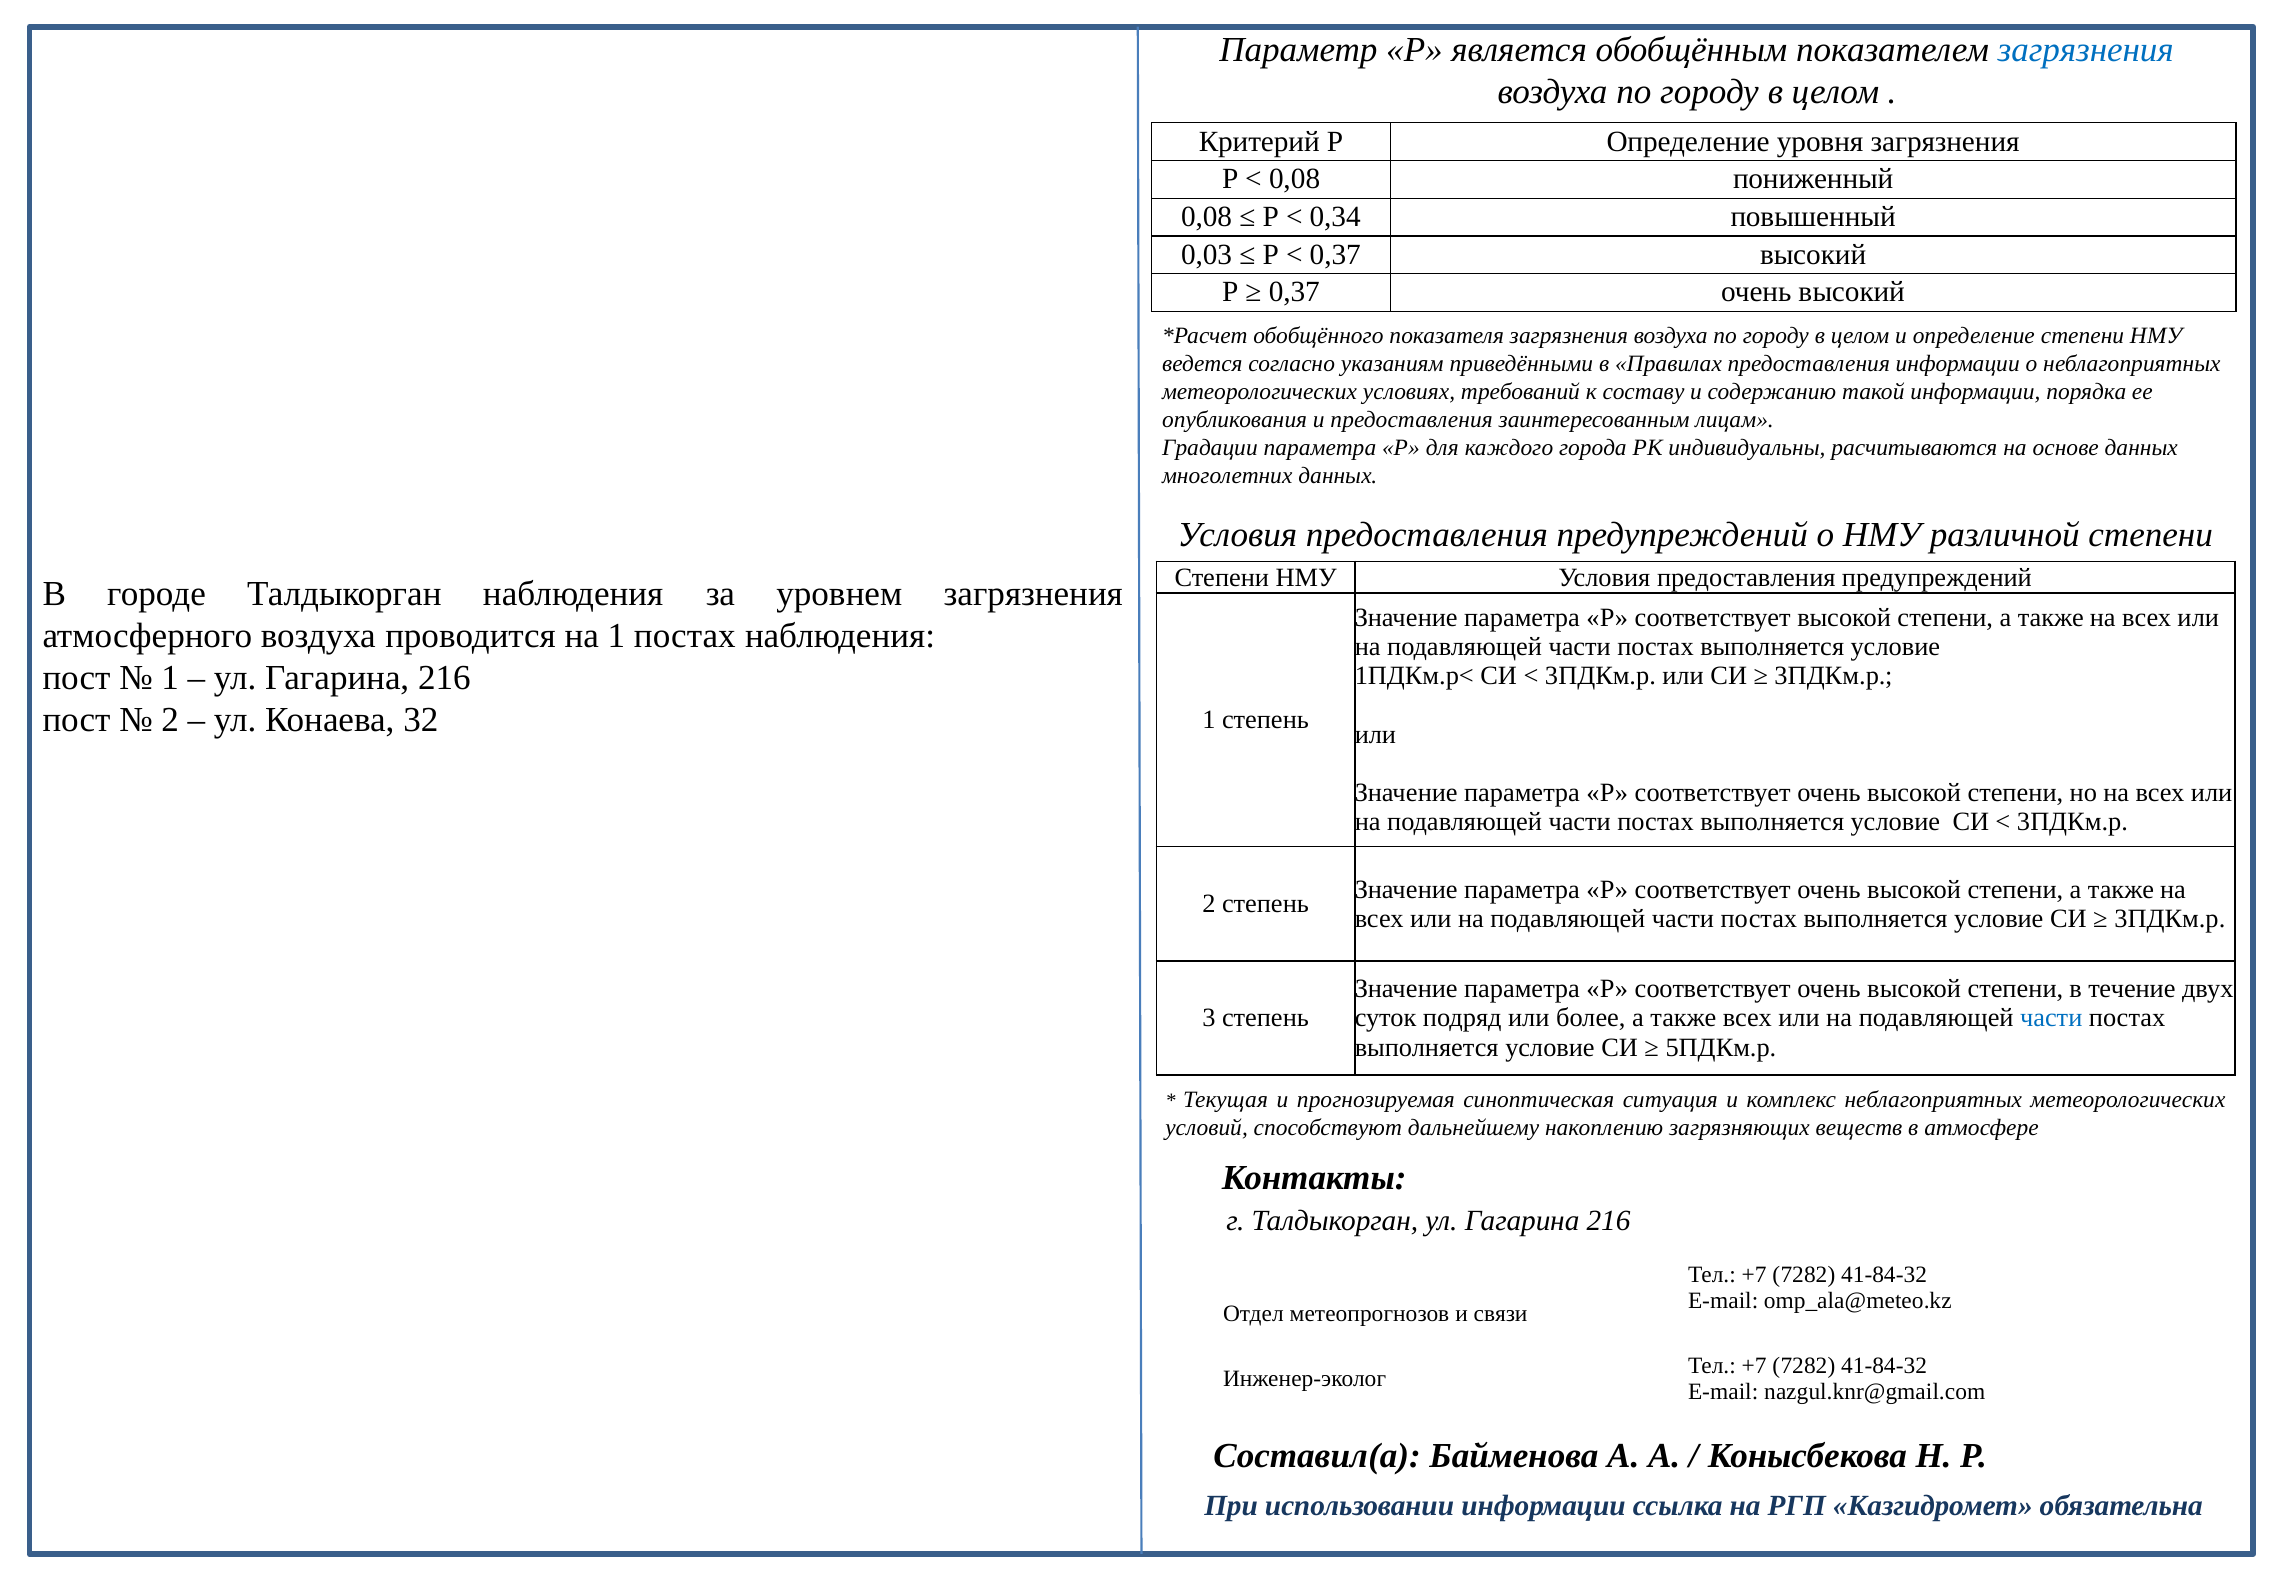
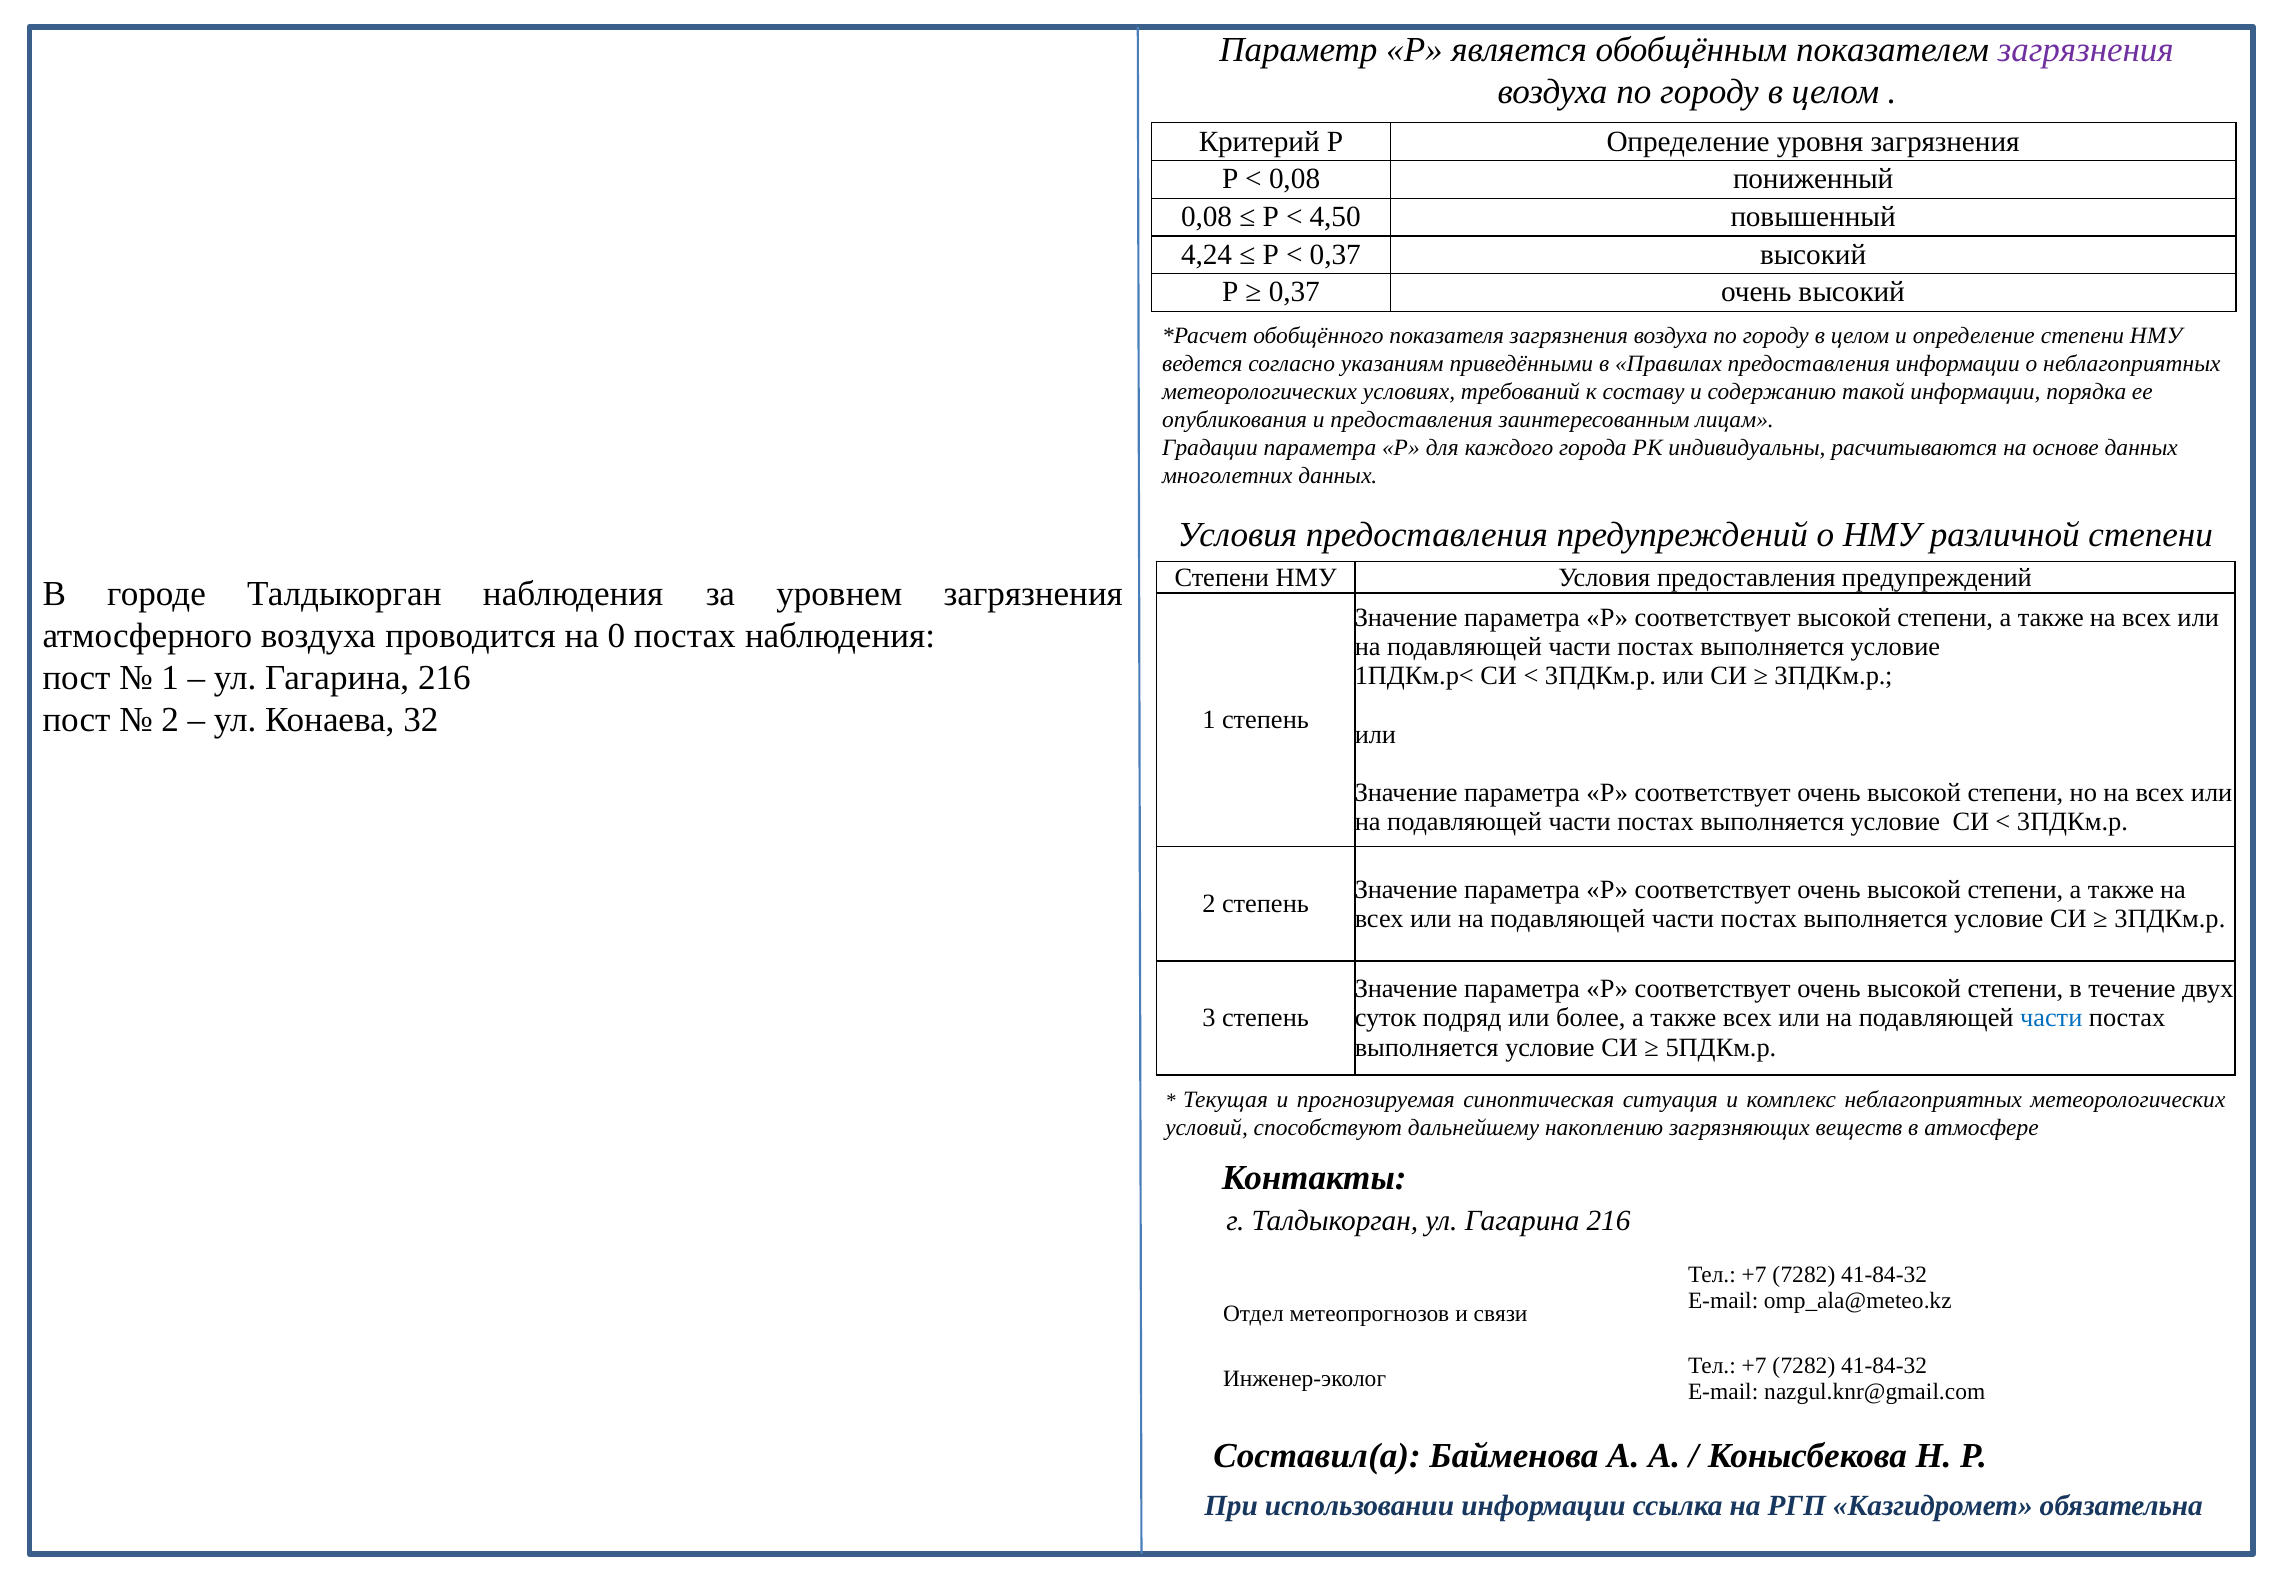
загрязнения at (2086, 50) colour: blue -> purple
0,34: 0,34 -> 4,50
0,03: 0,03 -> 4,24
на 1: 1 -> 0
